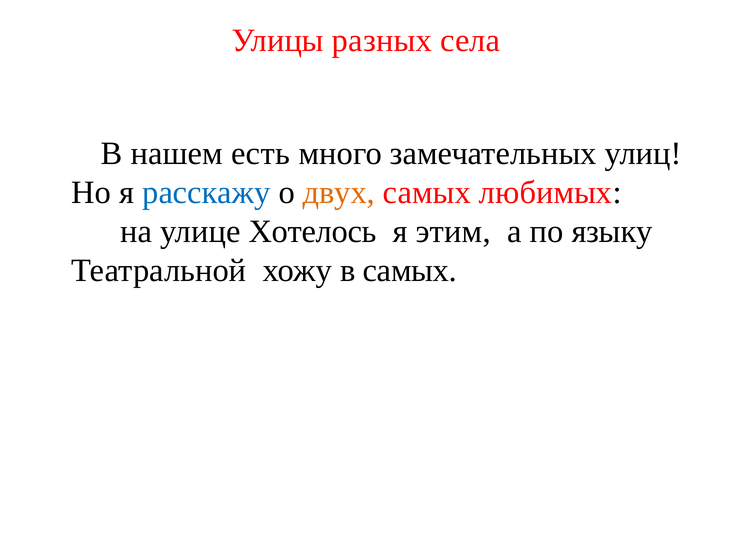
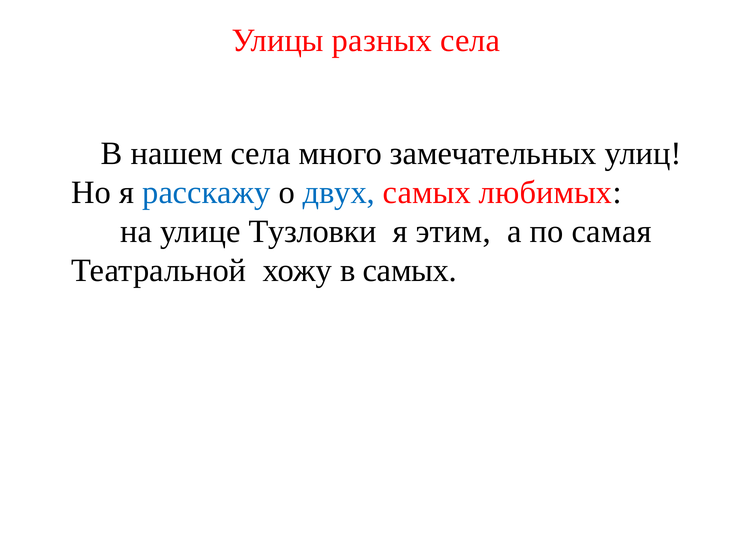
нашем есть: есть -> села
двух colour: orange -> blue
Хотелось: Хотелось -> Тузловки
языку: языку -> самая
